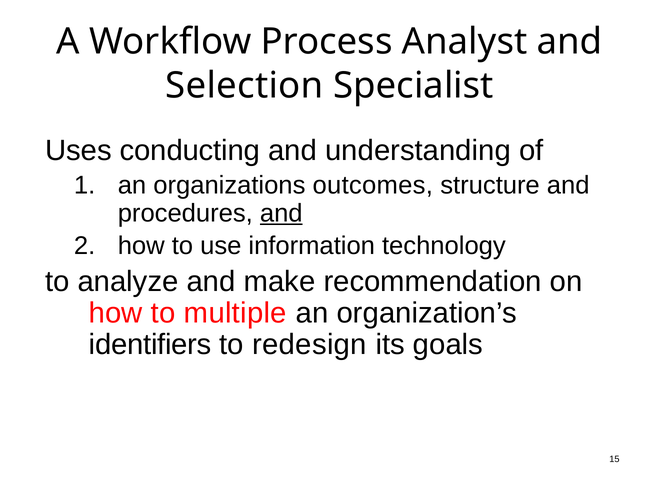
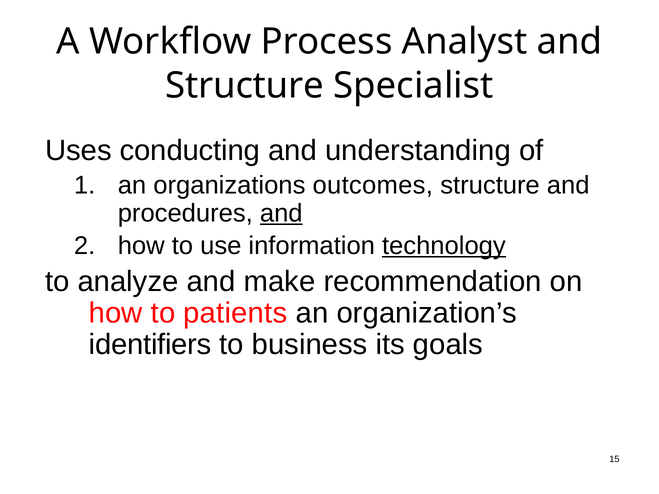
Selection at (244, 85): Selection -> Structure
technology underline: none -> present
multiple: multiple -> patients
redesign: redesign -> business
